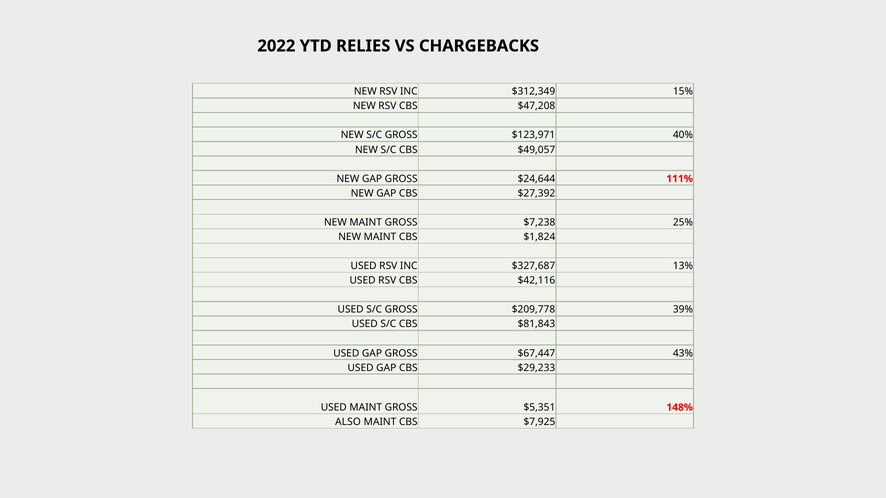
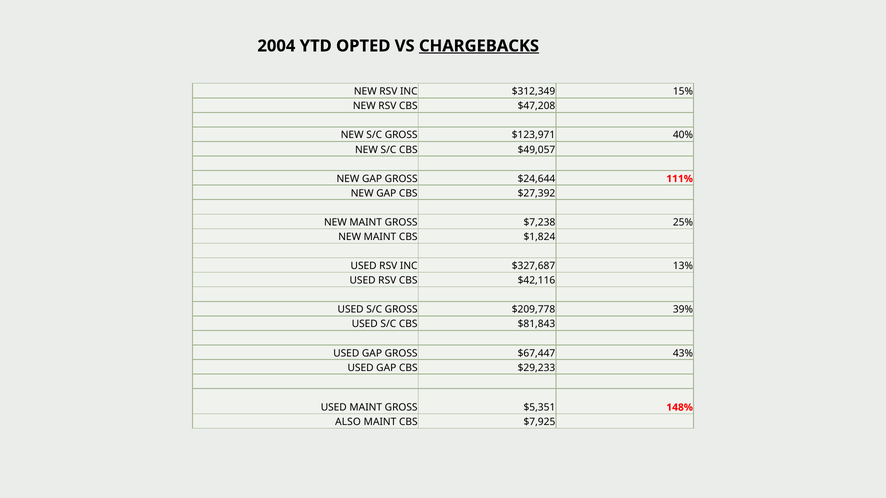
2022: 2022 -> 2004
RELIES: RELIES -> OPTED
CHARGEBACKS underline: none -> present
